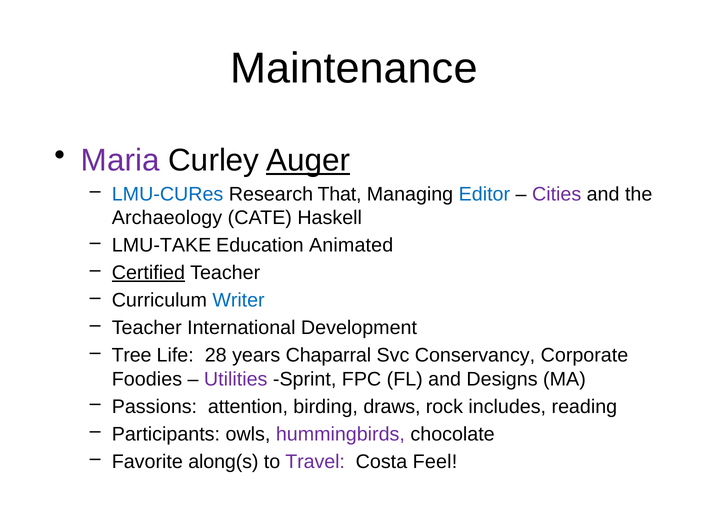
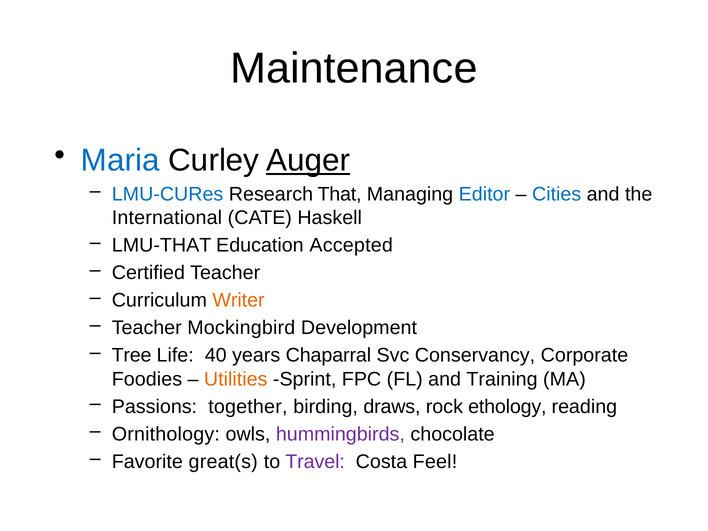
Maria colour: purple -> blue
Cities colour: purple -> blue
Archaeology: Archaeology -> International
LMU-TAKE: LMU-TAKE -> LMU-THAT
Animated: Animated -> Accepted
Certified underline: present -> none
Writer colour: blue -> orange
International: International -> Mockingbird
28: 28 -> 40
Utilities colour: purple -> orange
Designs: Designs -> Training
attention: attention -> together
includes: includes -> ethology
Participants: Participants -> Ornithology
along(s: along(s -> great(s
